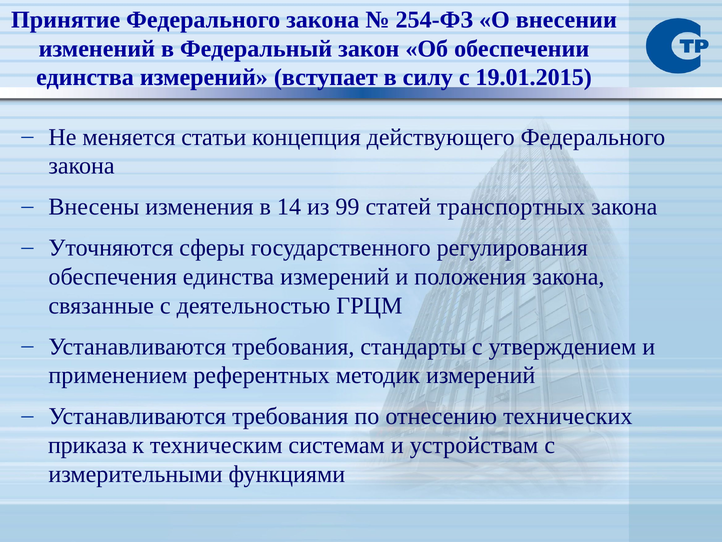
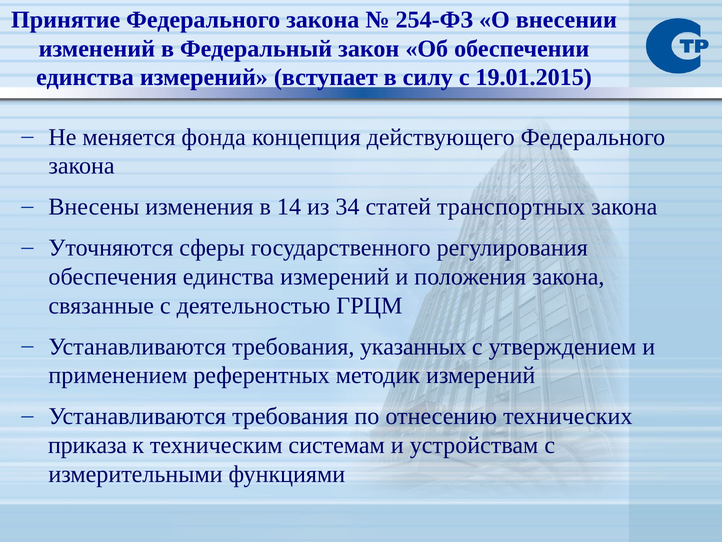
статьи: статьи -> фонда
99: 99 -> 34
стандарты: стандарты -> указанных
